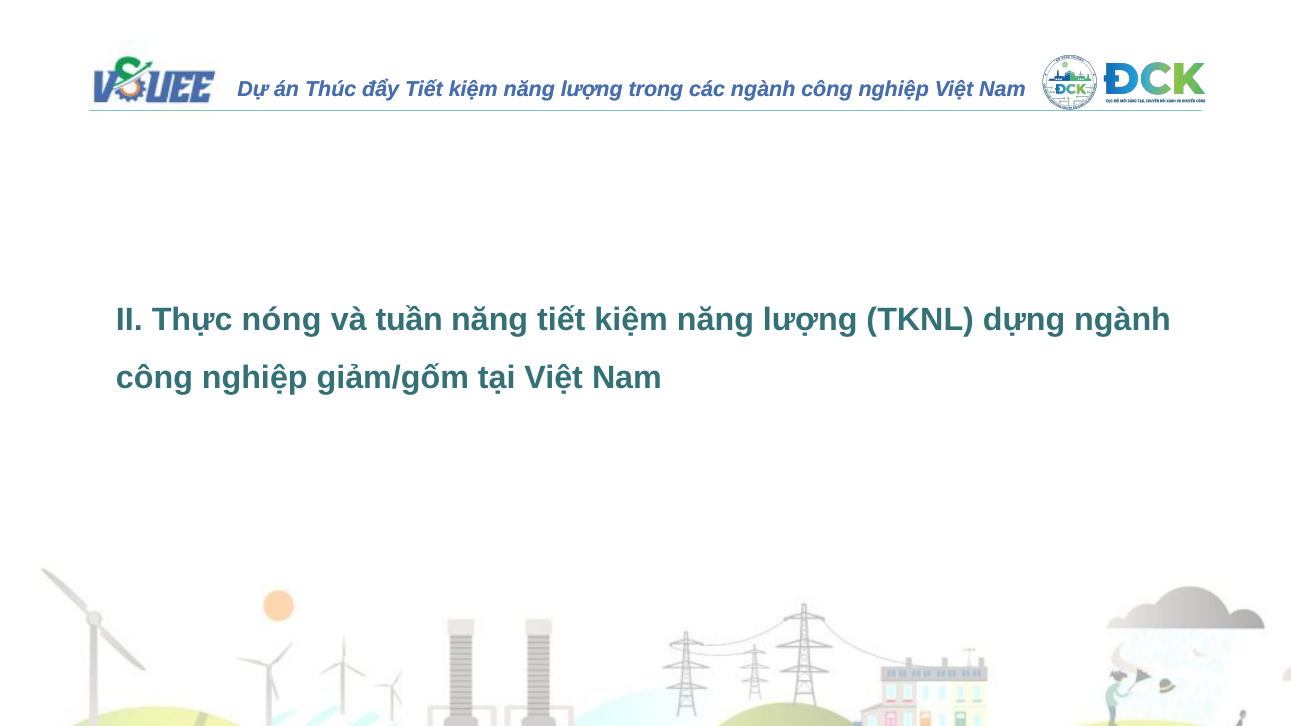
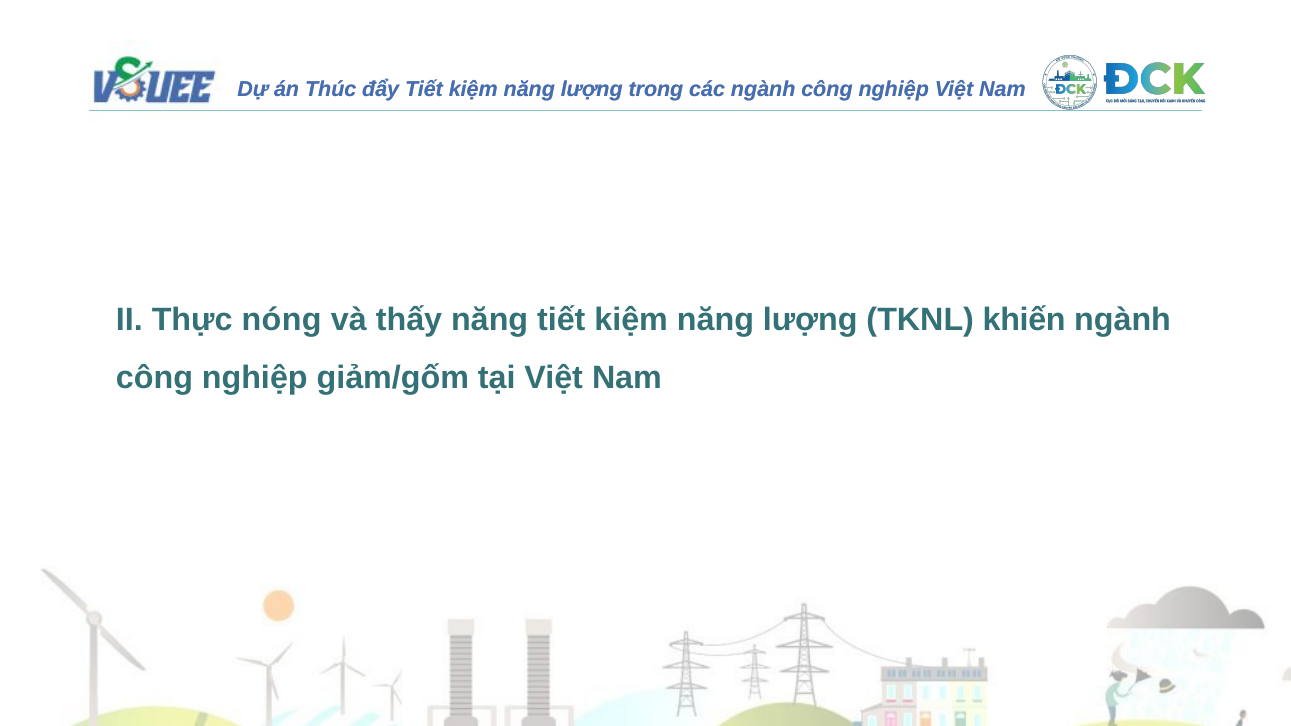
tuần: tuần -> thấy
dựng: dựng -> khiến
